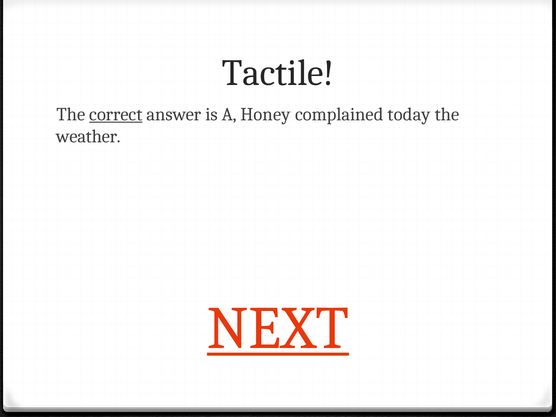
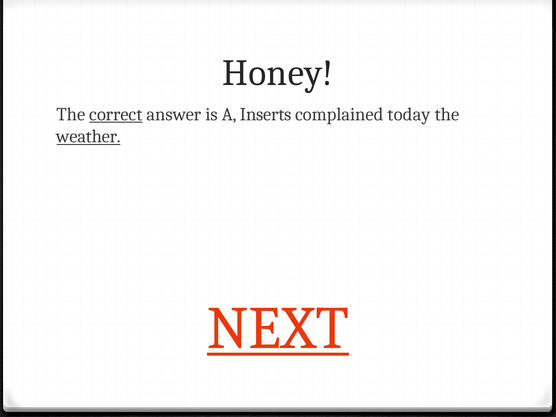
Tactile: Tactile -> Honey
Honey: Honey -> Inserts
weather underline: none -> present
